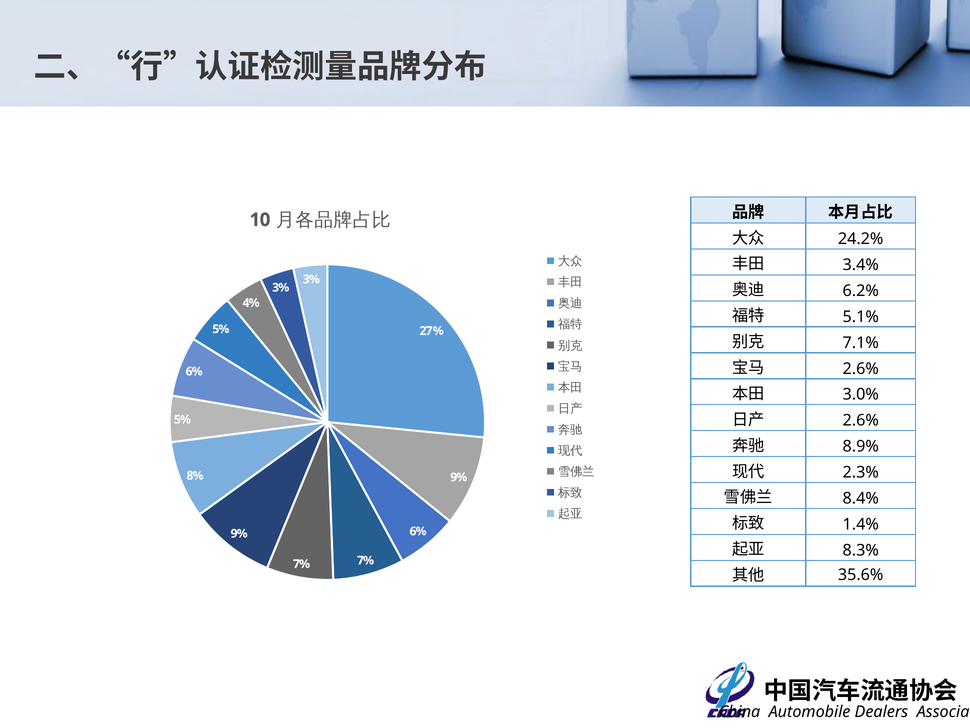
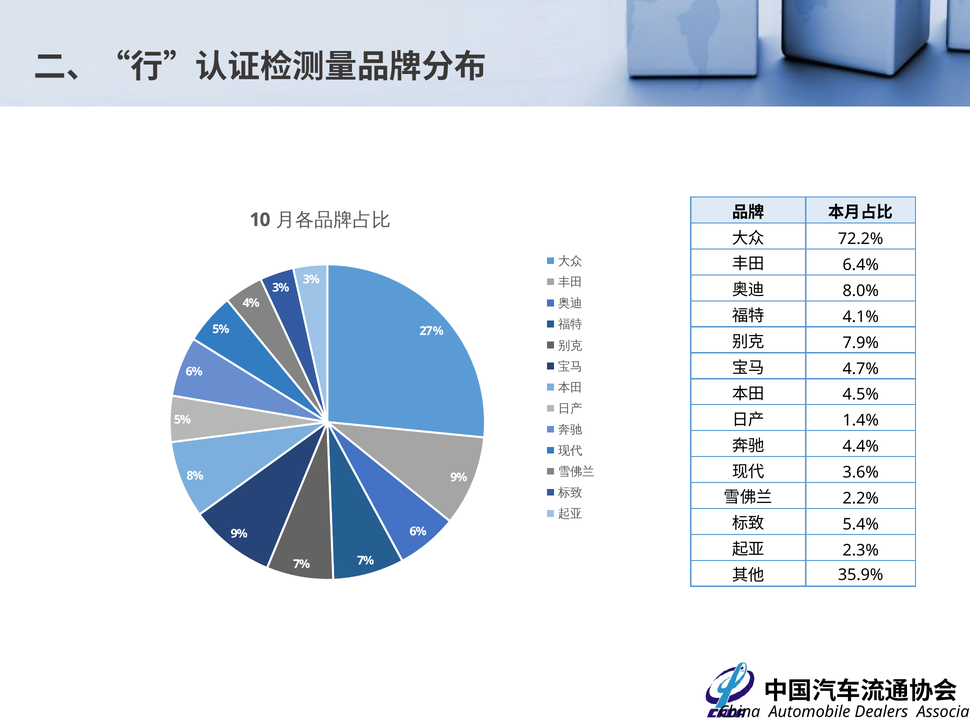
24.2%: 24.2% -> 72.2%
3.4%: 3.4% -> 6.4%
6.2%: 6.2% -> 8.0%
5.1%: 5.1% -> 4.1%
7.1%: 7.1% -> 7.9%
2.6% at (861, 368): 2.6% -> 4.7%
3.0%: 3.0% -> 4.5%
2.6% at (861, 420): 2.6% -> 1.4%
8.9%: 8.9% -> 4.4%
2.3%: 2.3% -> 3.6%
8.4%: 8.4% -> 2.2%
1.4%: 1.4% -> 5.4%
8.3%: 8.3% -> 2.3%
35.6%: 35.6% -> 35.9%
